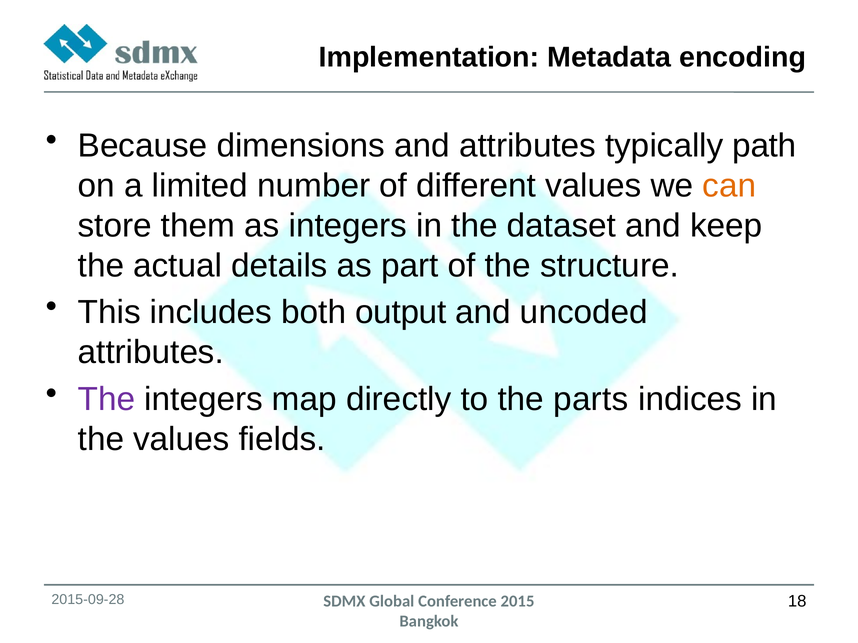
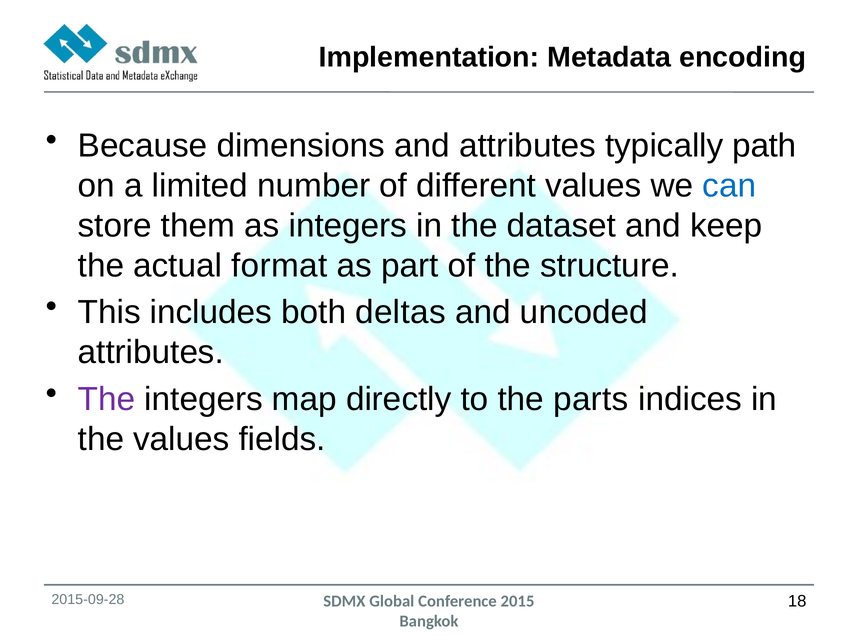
can colour: orange -> blue
details: details -> format
output: output -> deltas
